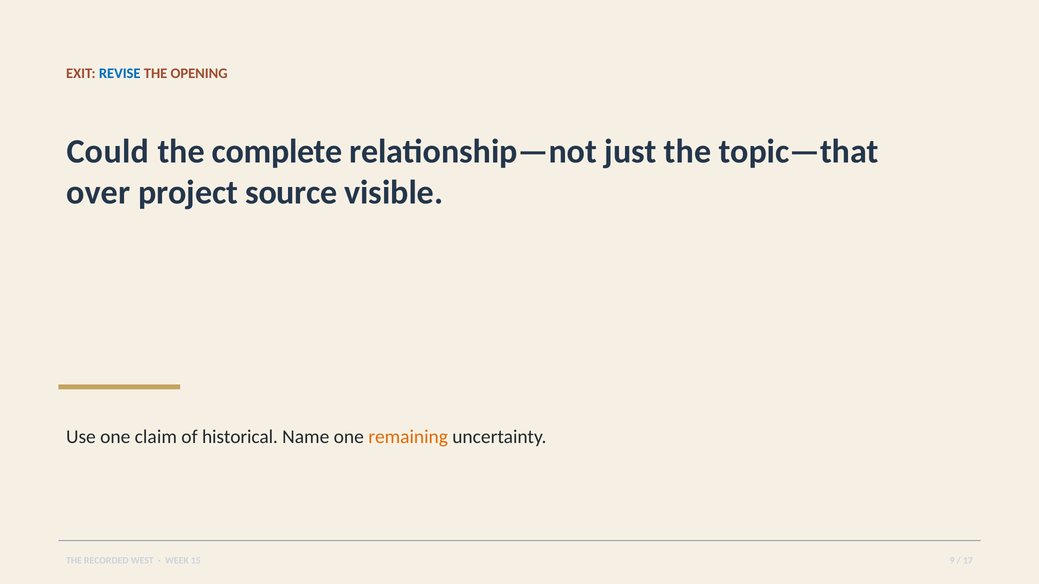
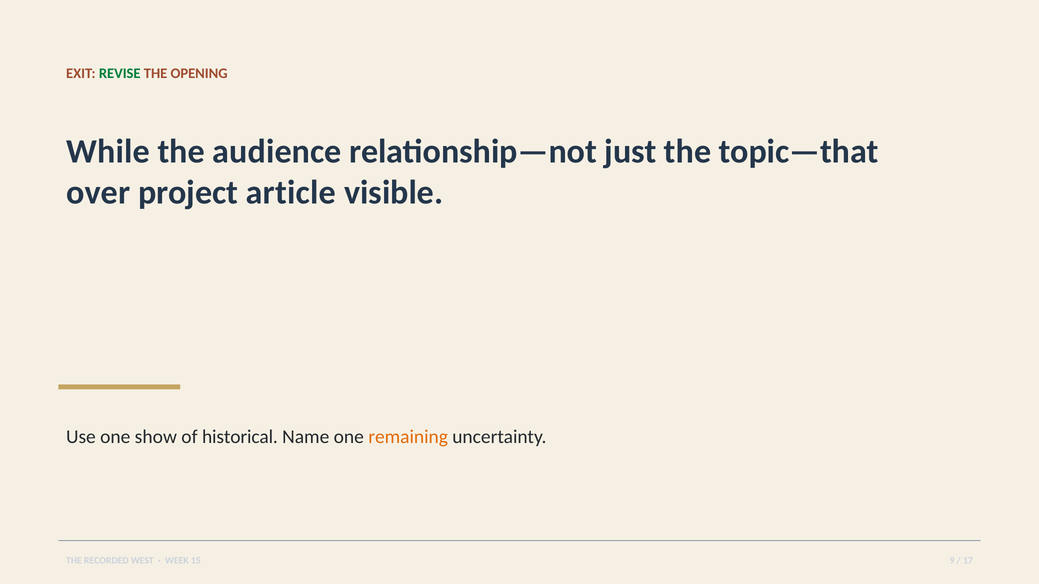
REVISE colour: blue -> green
Could: Could -> While
complete: complete -> audience
source: source -> article
claim: claim -> show
